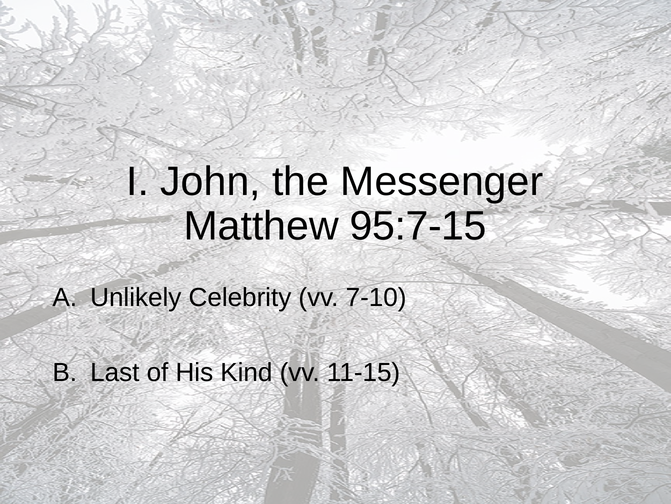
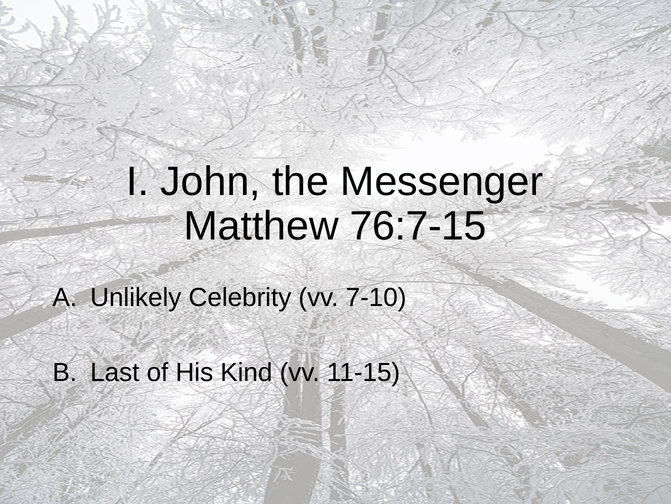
95:7-15: 95:7-15 -> 76:7-15
